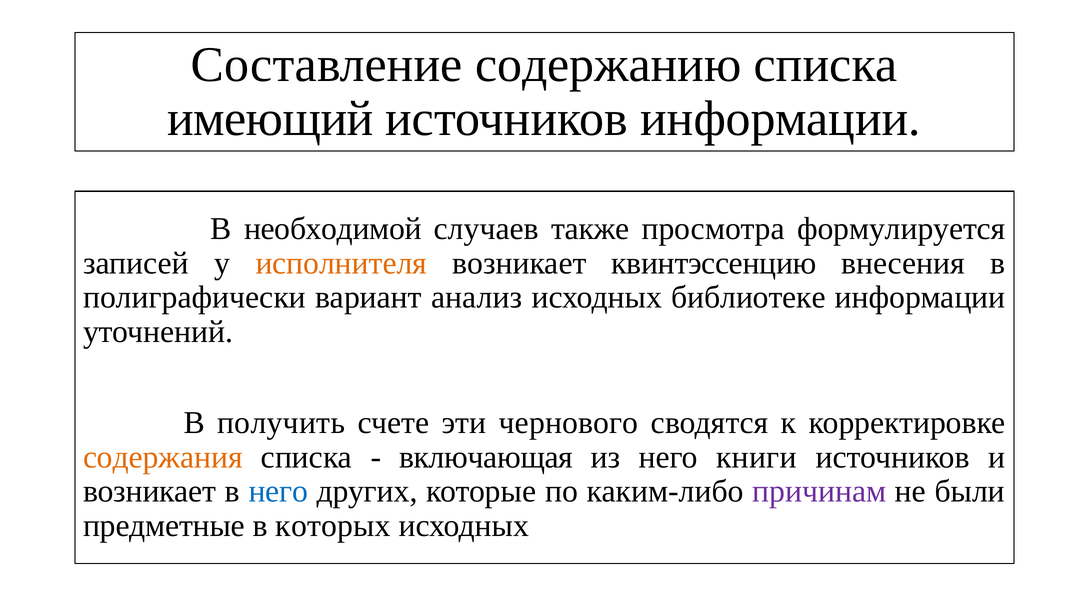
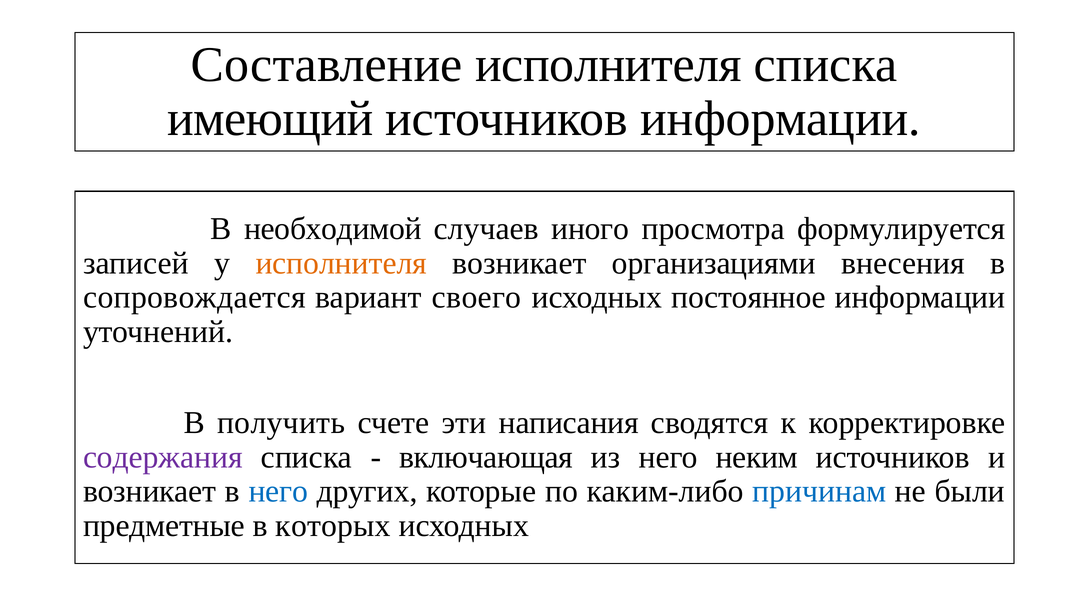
Составление содержанию: содержанию -> исполнителя
также: также -> иного
квинтэссенцию: квинтэссенцию -> организациями
полиграфически: полиграфически -> сопровождается
анализ: анализ -> своего
библиотеке: библиотеке -> постоянное
чернового: чернового -> написания
содержания colour: orange -> purple
книги: книги -> неким
причинам colour: purple -> blue
